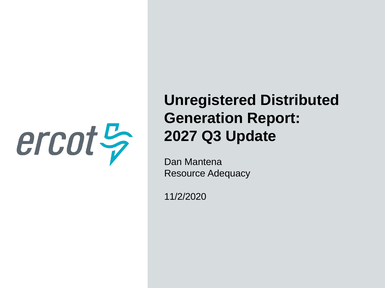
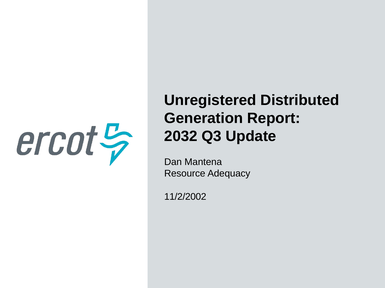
2027: 2027 -> 2032
11/2/2020: 11/2/2020 -> 11/2/2002
